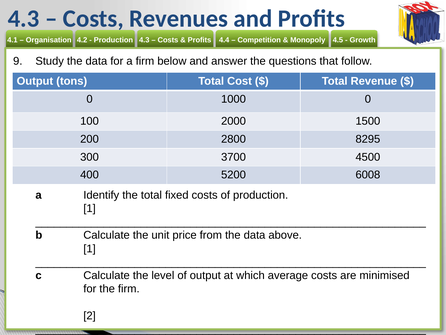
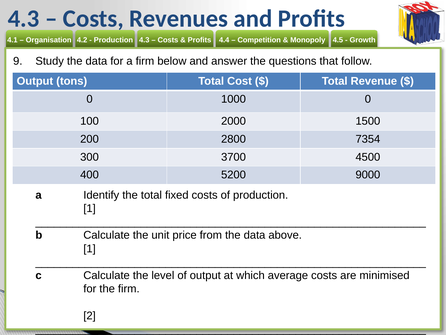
8295: 8295 -> 7354
6008: 6008 -> 9000
